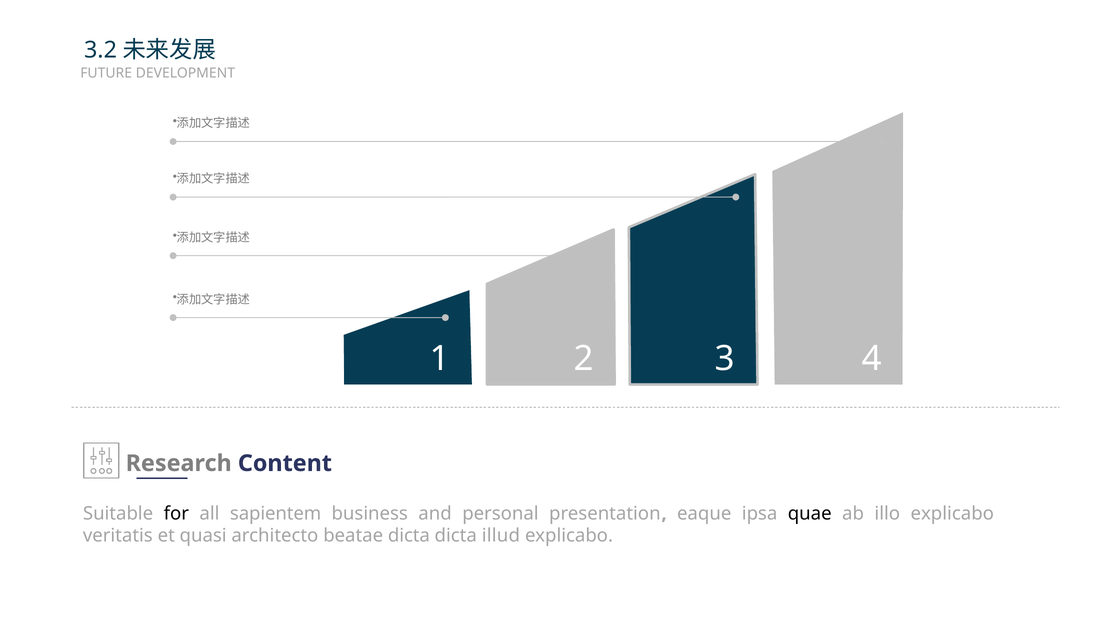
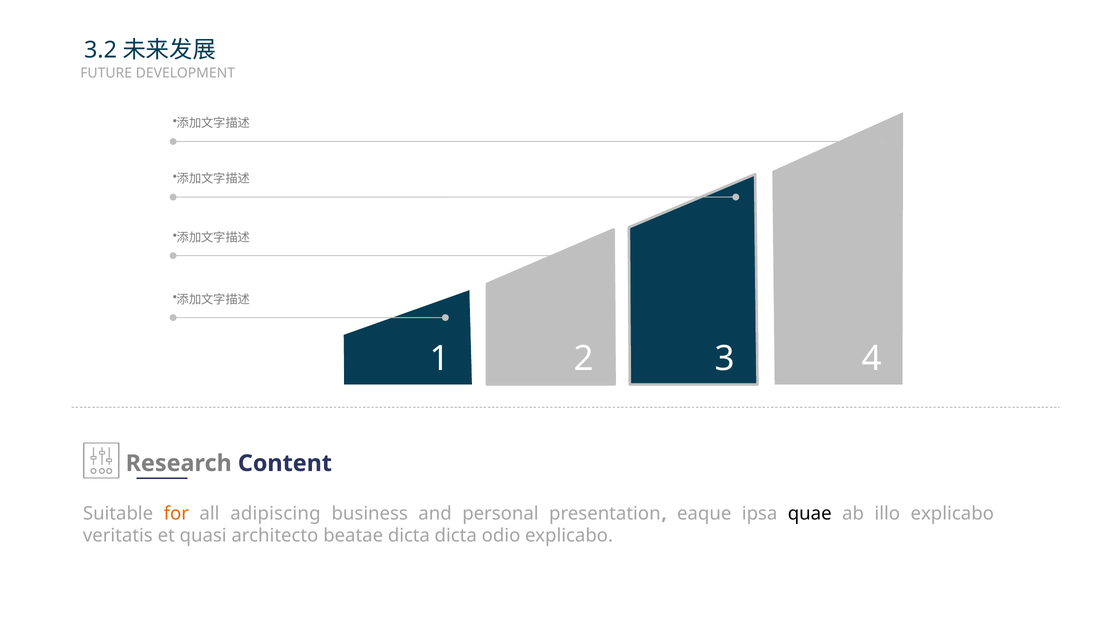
for colour: black -> orange
sapientem: sapientem -> adipiscing
illud: illud -> odio
